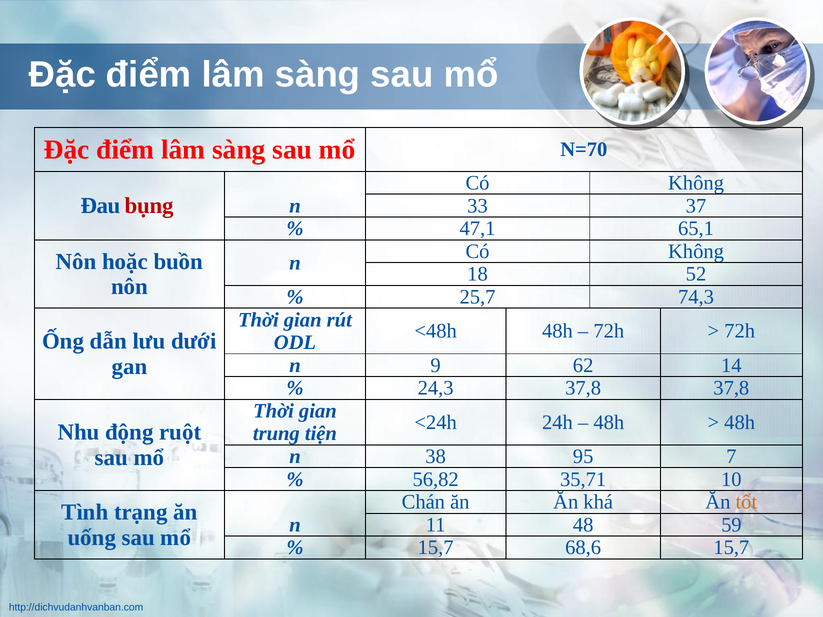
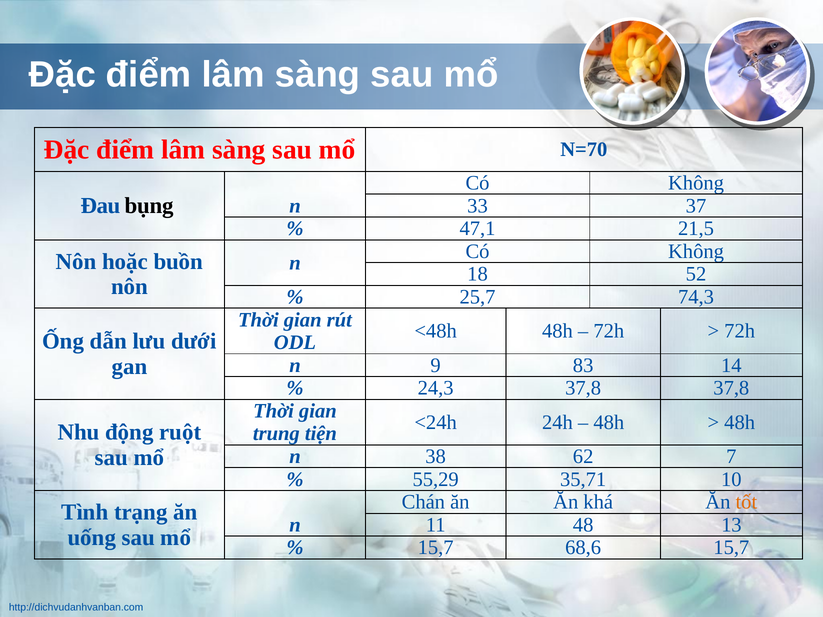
bụng colour: red -> black
65,1: 65,1 -> 21,5
62: 62 -> 83
95: 95 -> 62
56,82: 56,82 -> 55,29
59: 59 -> 13
